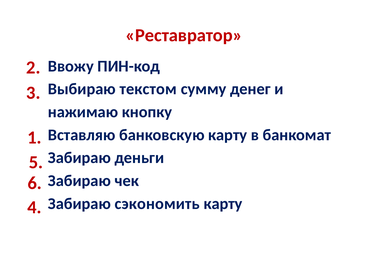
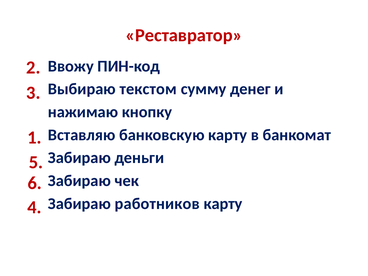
сэкономить: сэкономить -> работников
